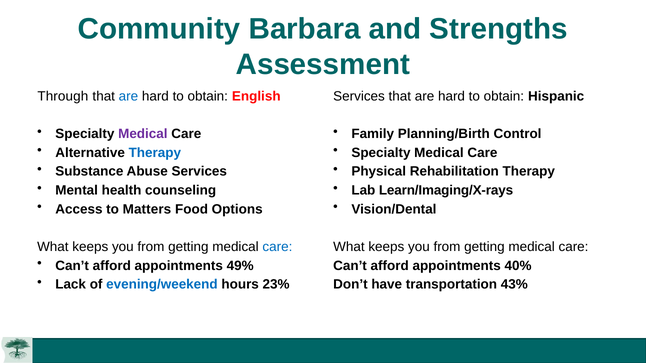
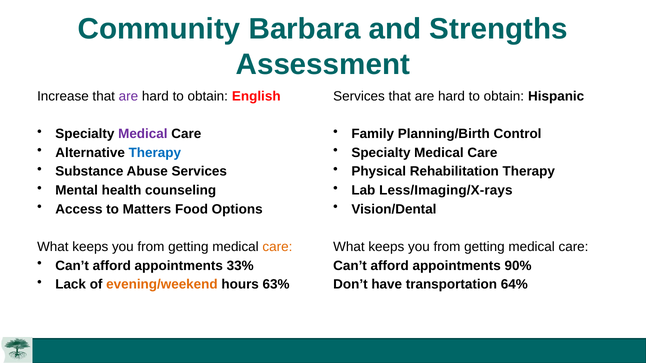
Through: Through -> Increase
are at (128, 96) colour: blue -> purple
Learn/Imaging/X-rays: Learn/Imaging/X-rays -> Less/Imaging/X-rays
care at (277, 247) colour: blue -> orange
49%: 49% -> 33%
40%: 40% -> 90%
evening/weekend colour: blue -> orange
23%: 23% -> 63%
43%: 43% -> 64%
